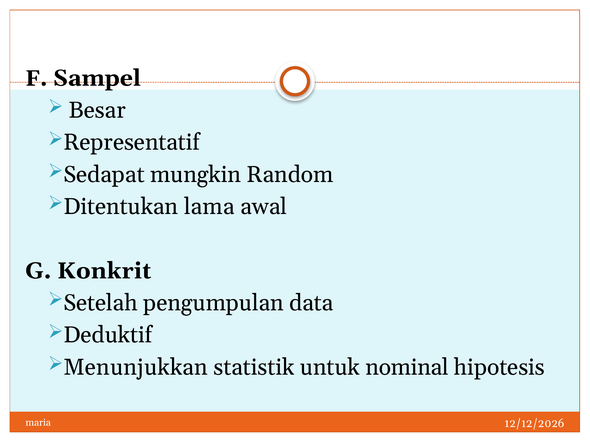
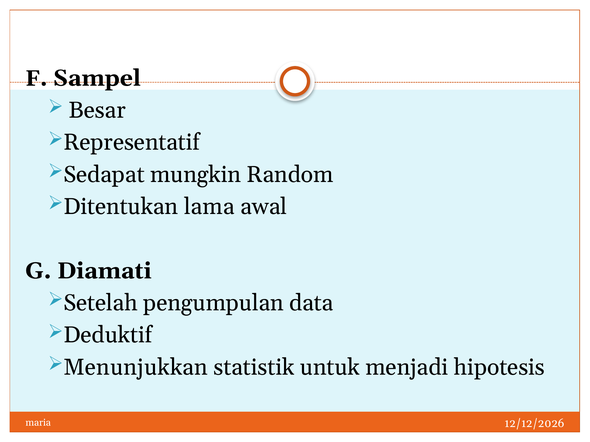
Konkrit: Konkrit -> Diamati
nominal: nominal -> menjadi
